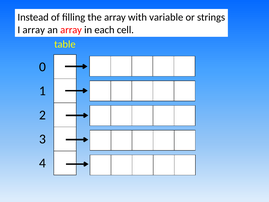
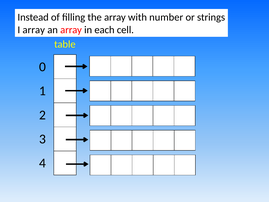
variable: variable -> number
